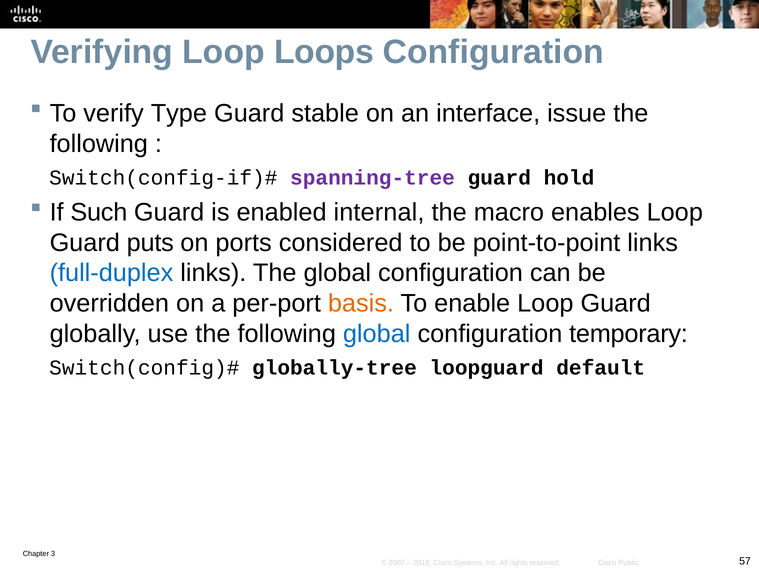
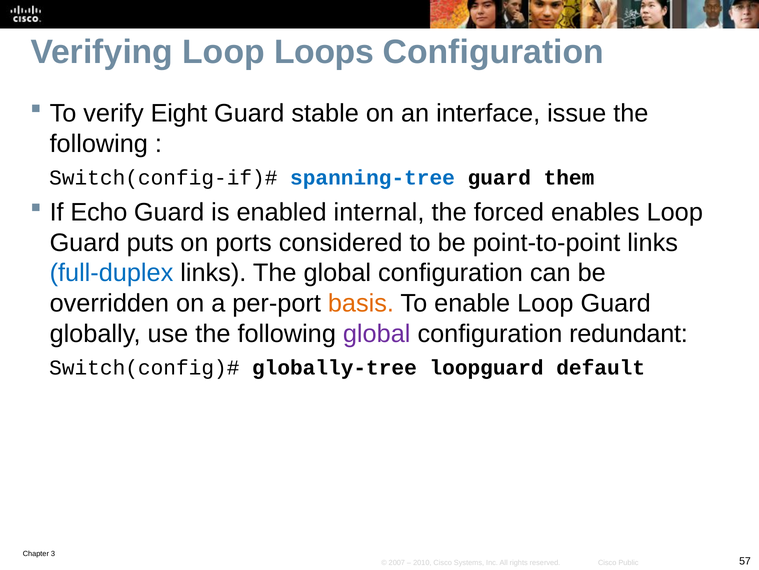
Type: Type -> Eight
spanning-tree colour: purple -> blue
hold: hold -> them
Such: Such -> Echo
macro: macro -> forced
global at (377, 333) colour: blue -> purple
temporary: temporary -> redundant
